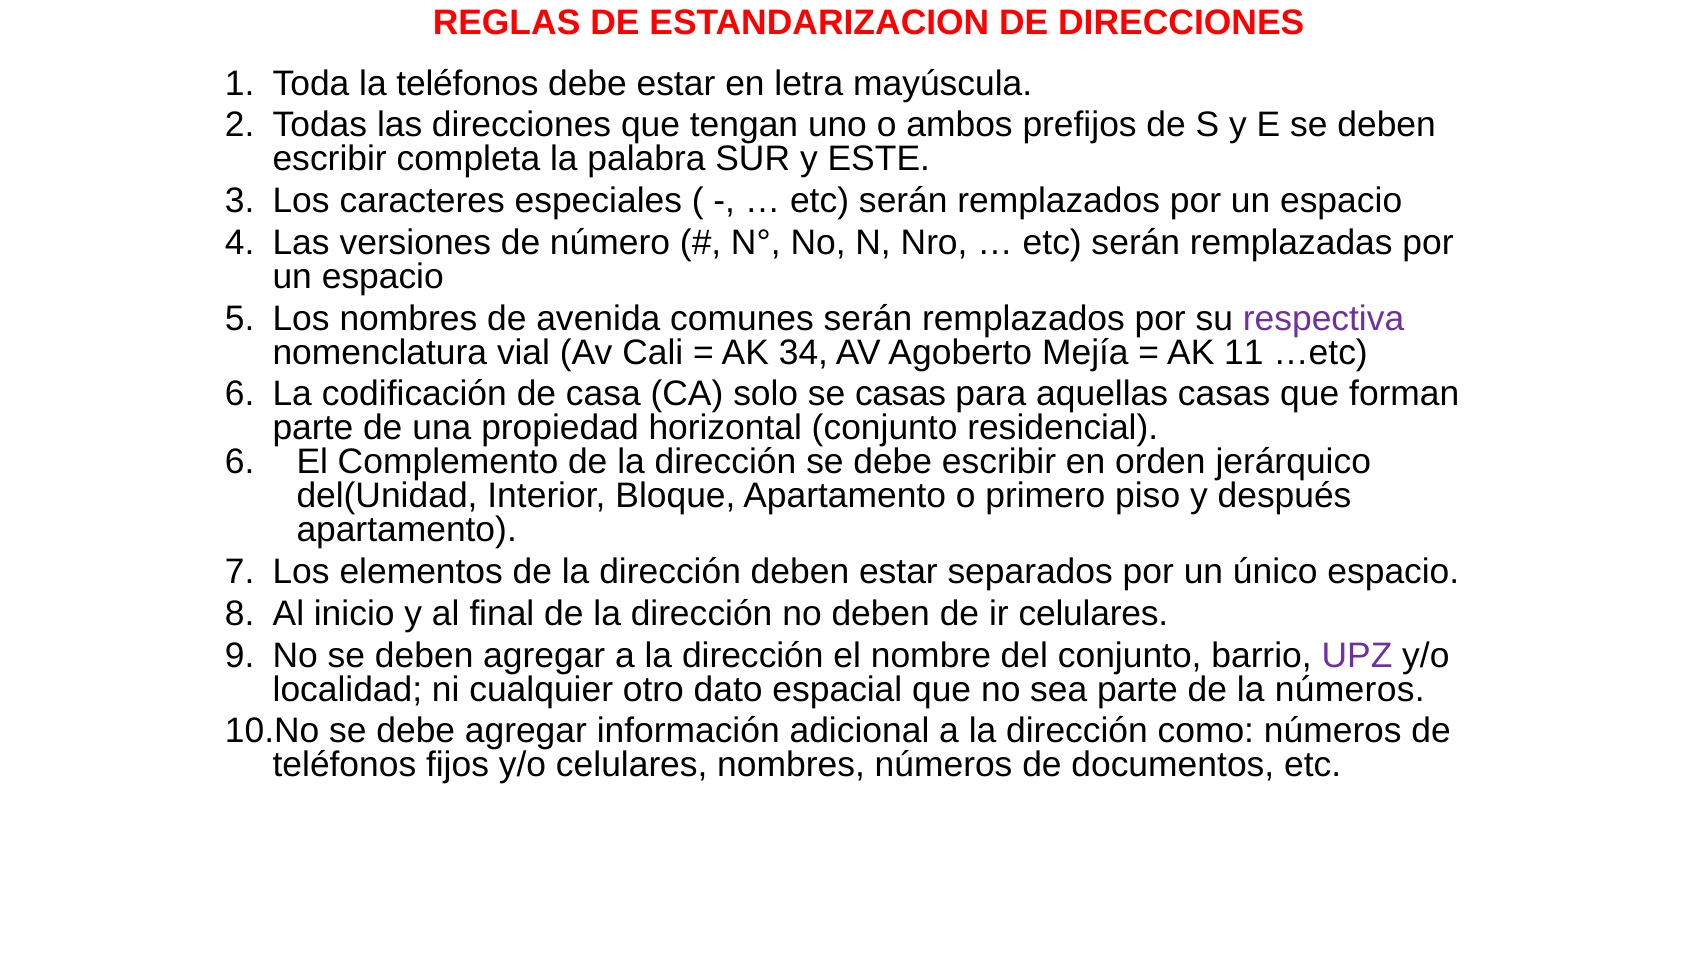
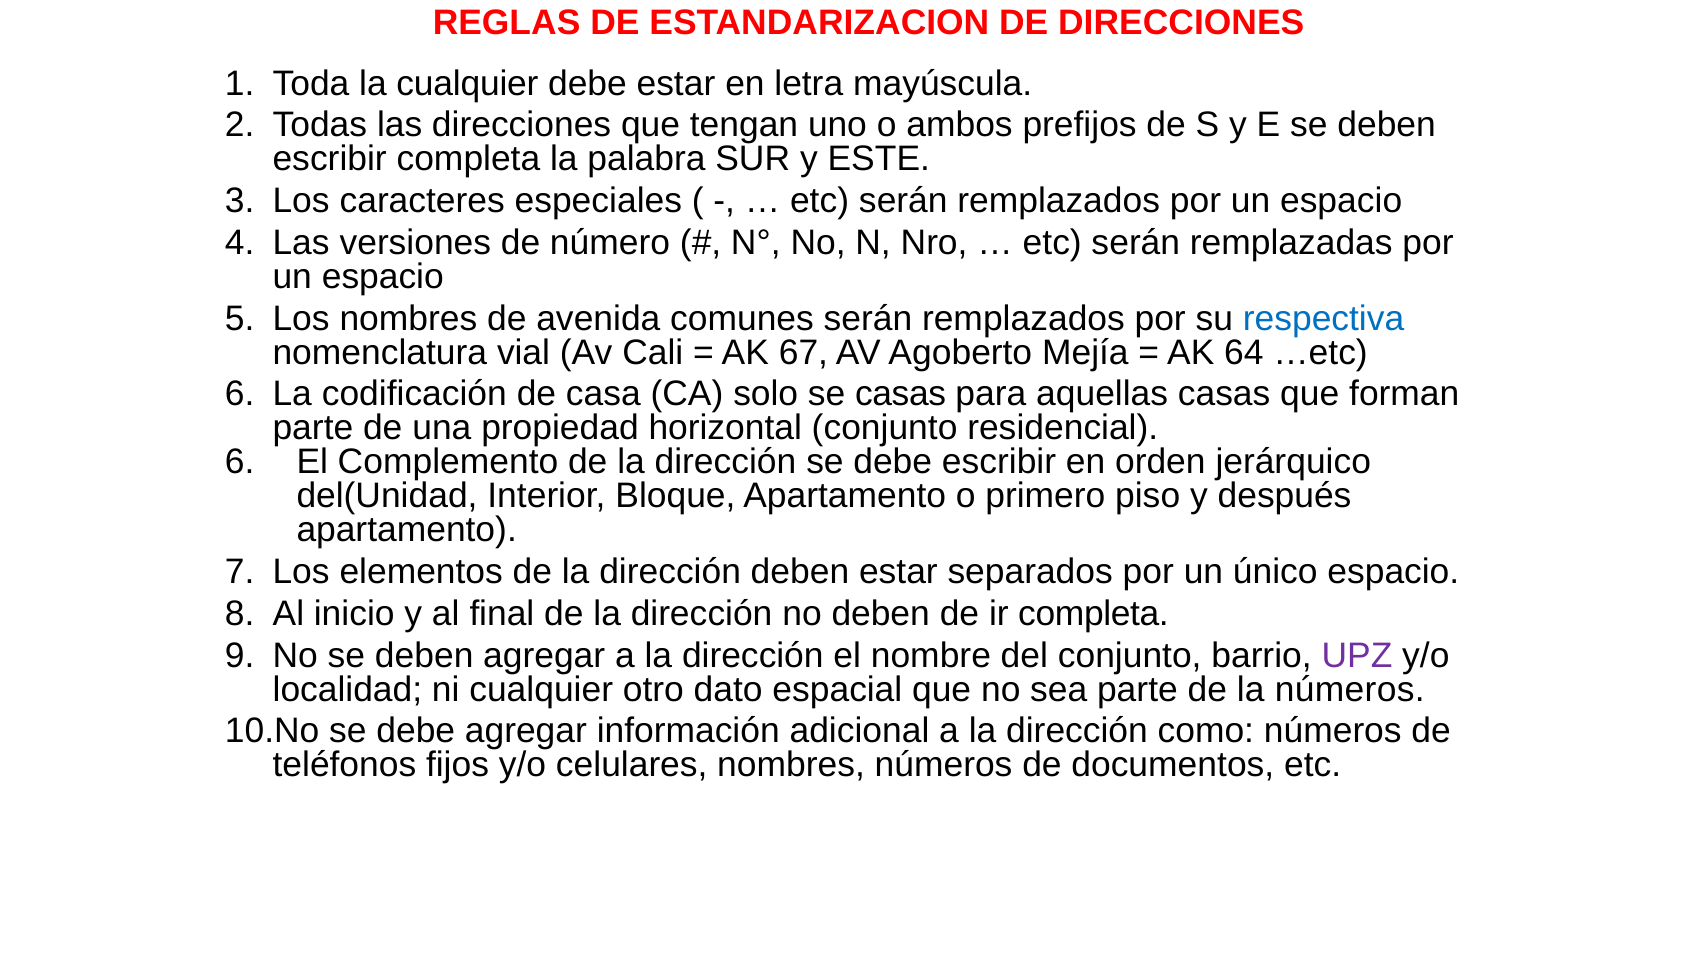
la teléfonos: teléfonos -> cualquier
respectiva colour: purple -> blue
34: 34 -> 67
11: 11 -> 64
ir celulares: celulares -> completa
